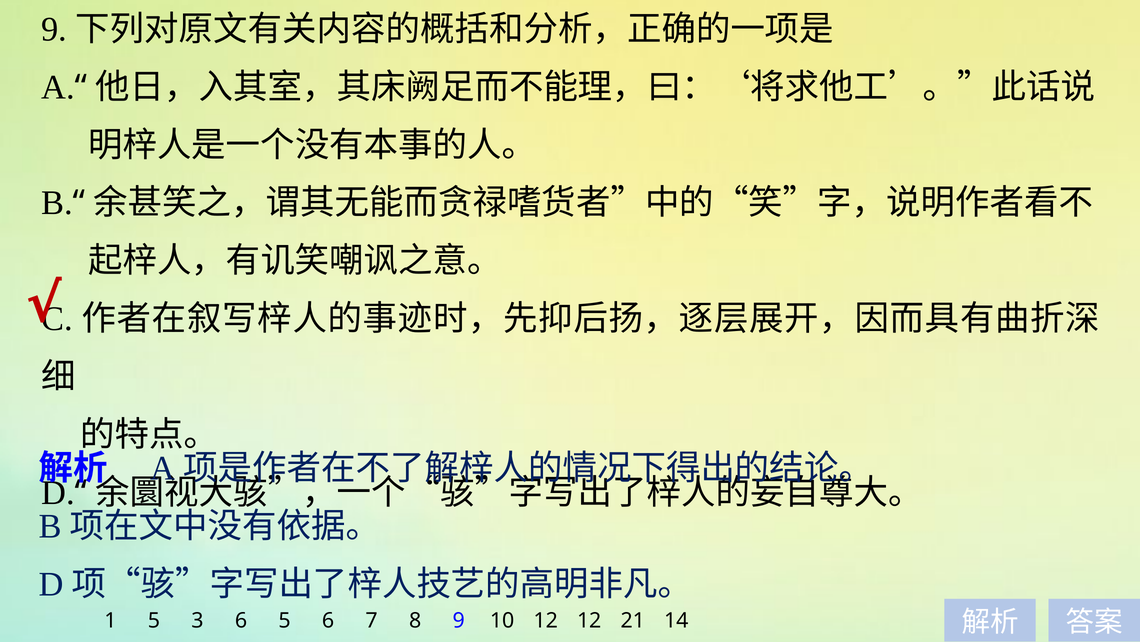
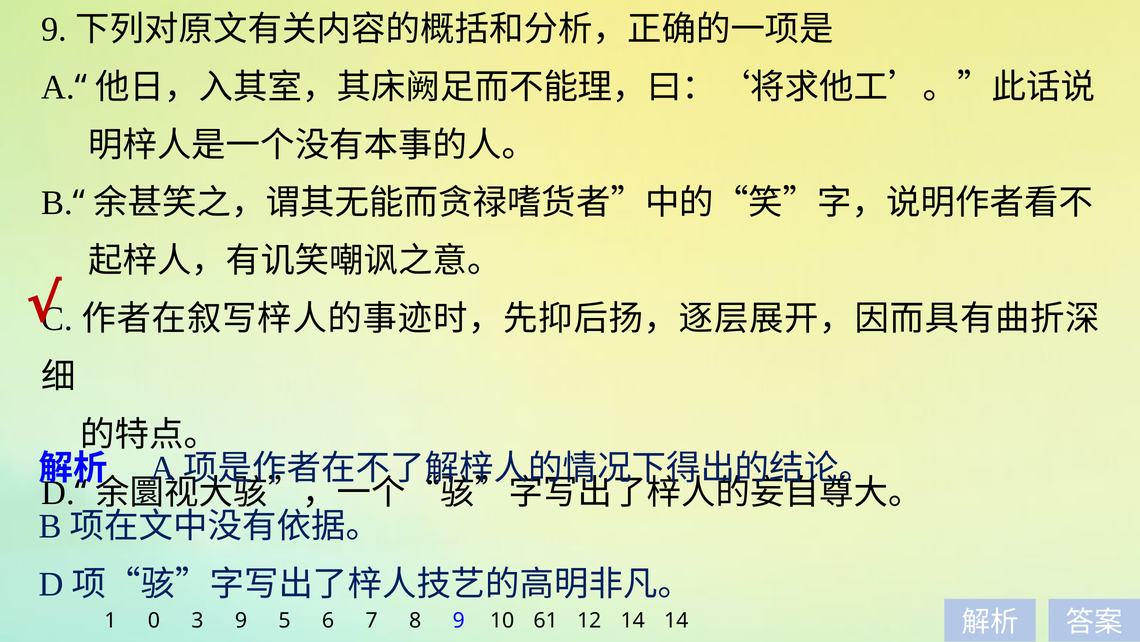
1 5: 5 -> 0
3 6: 6 -> 9
10 12: 12 -> 61
12 21: 21 -> 14
